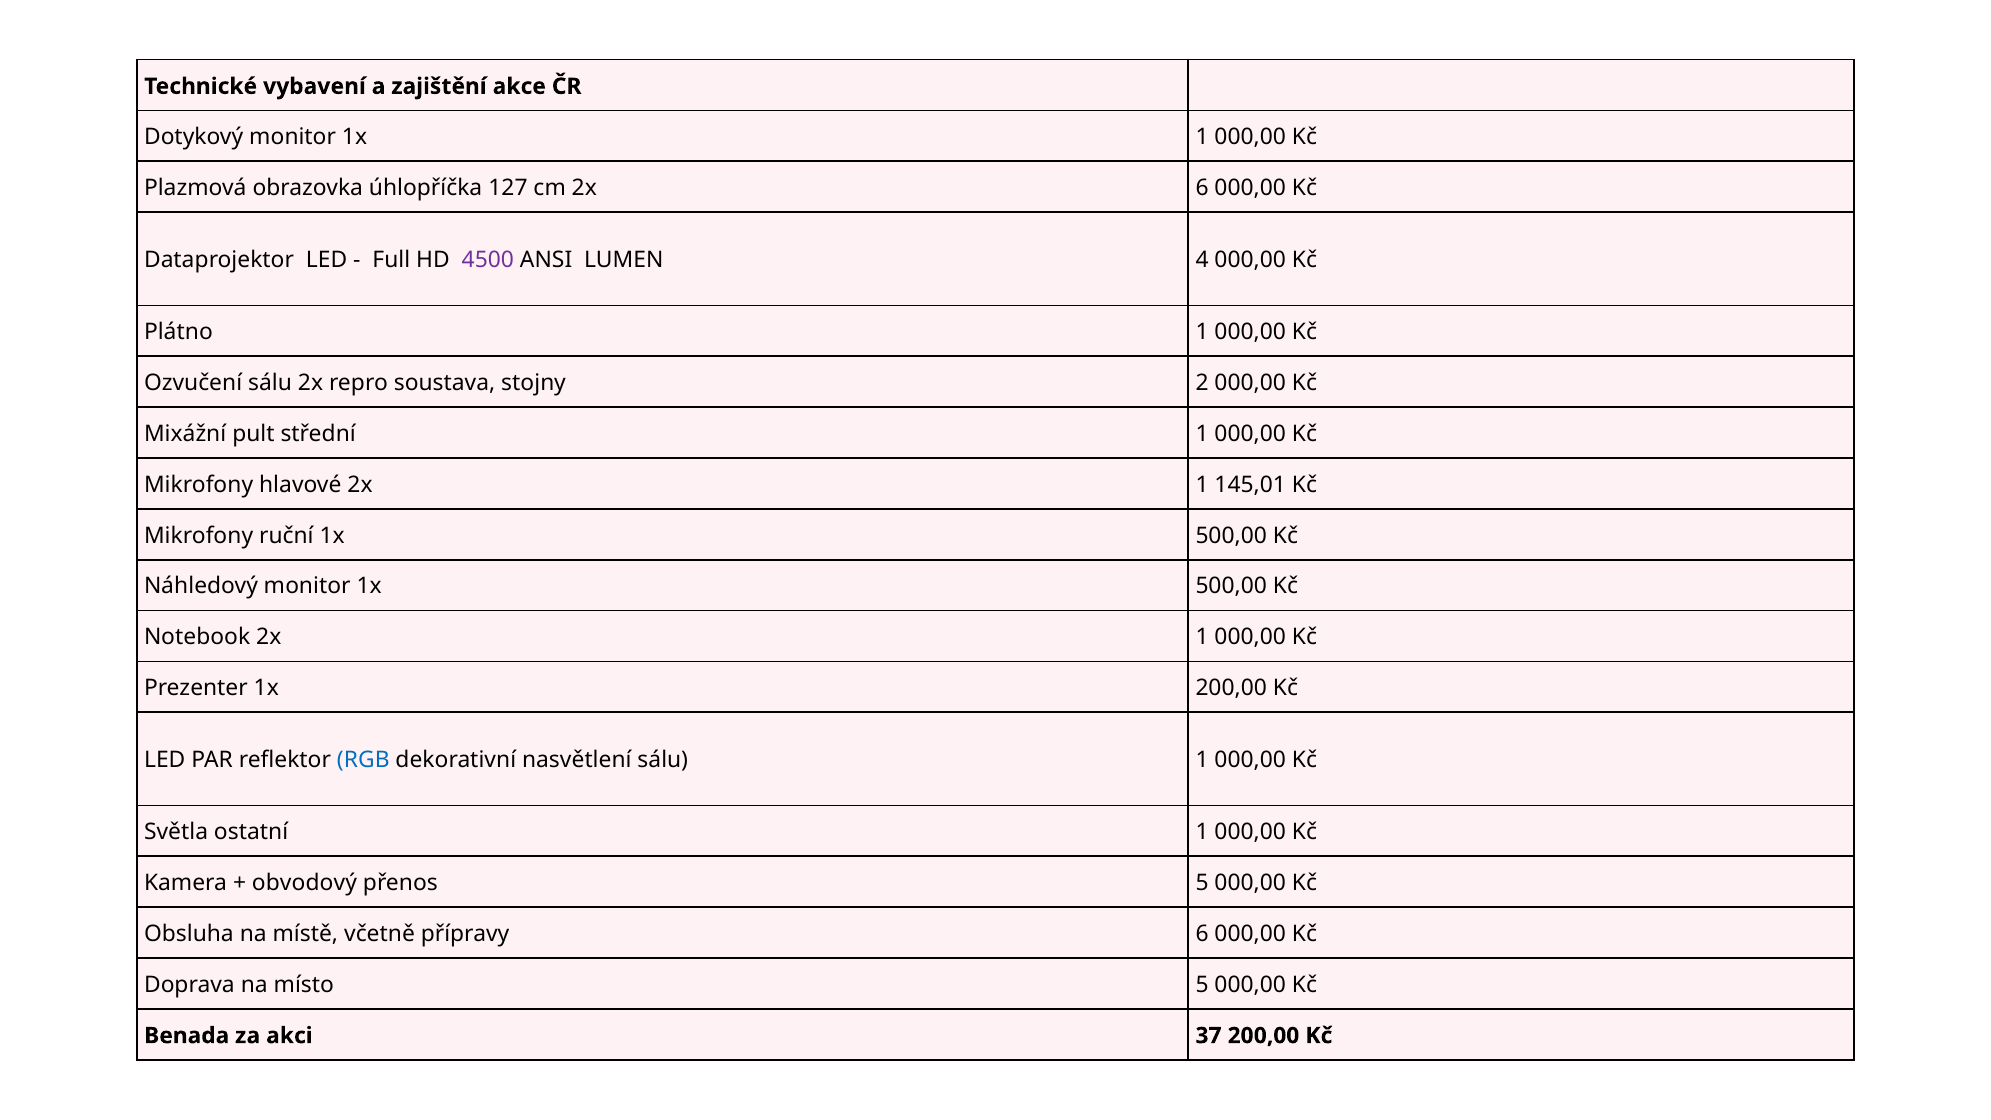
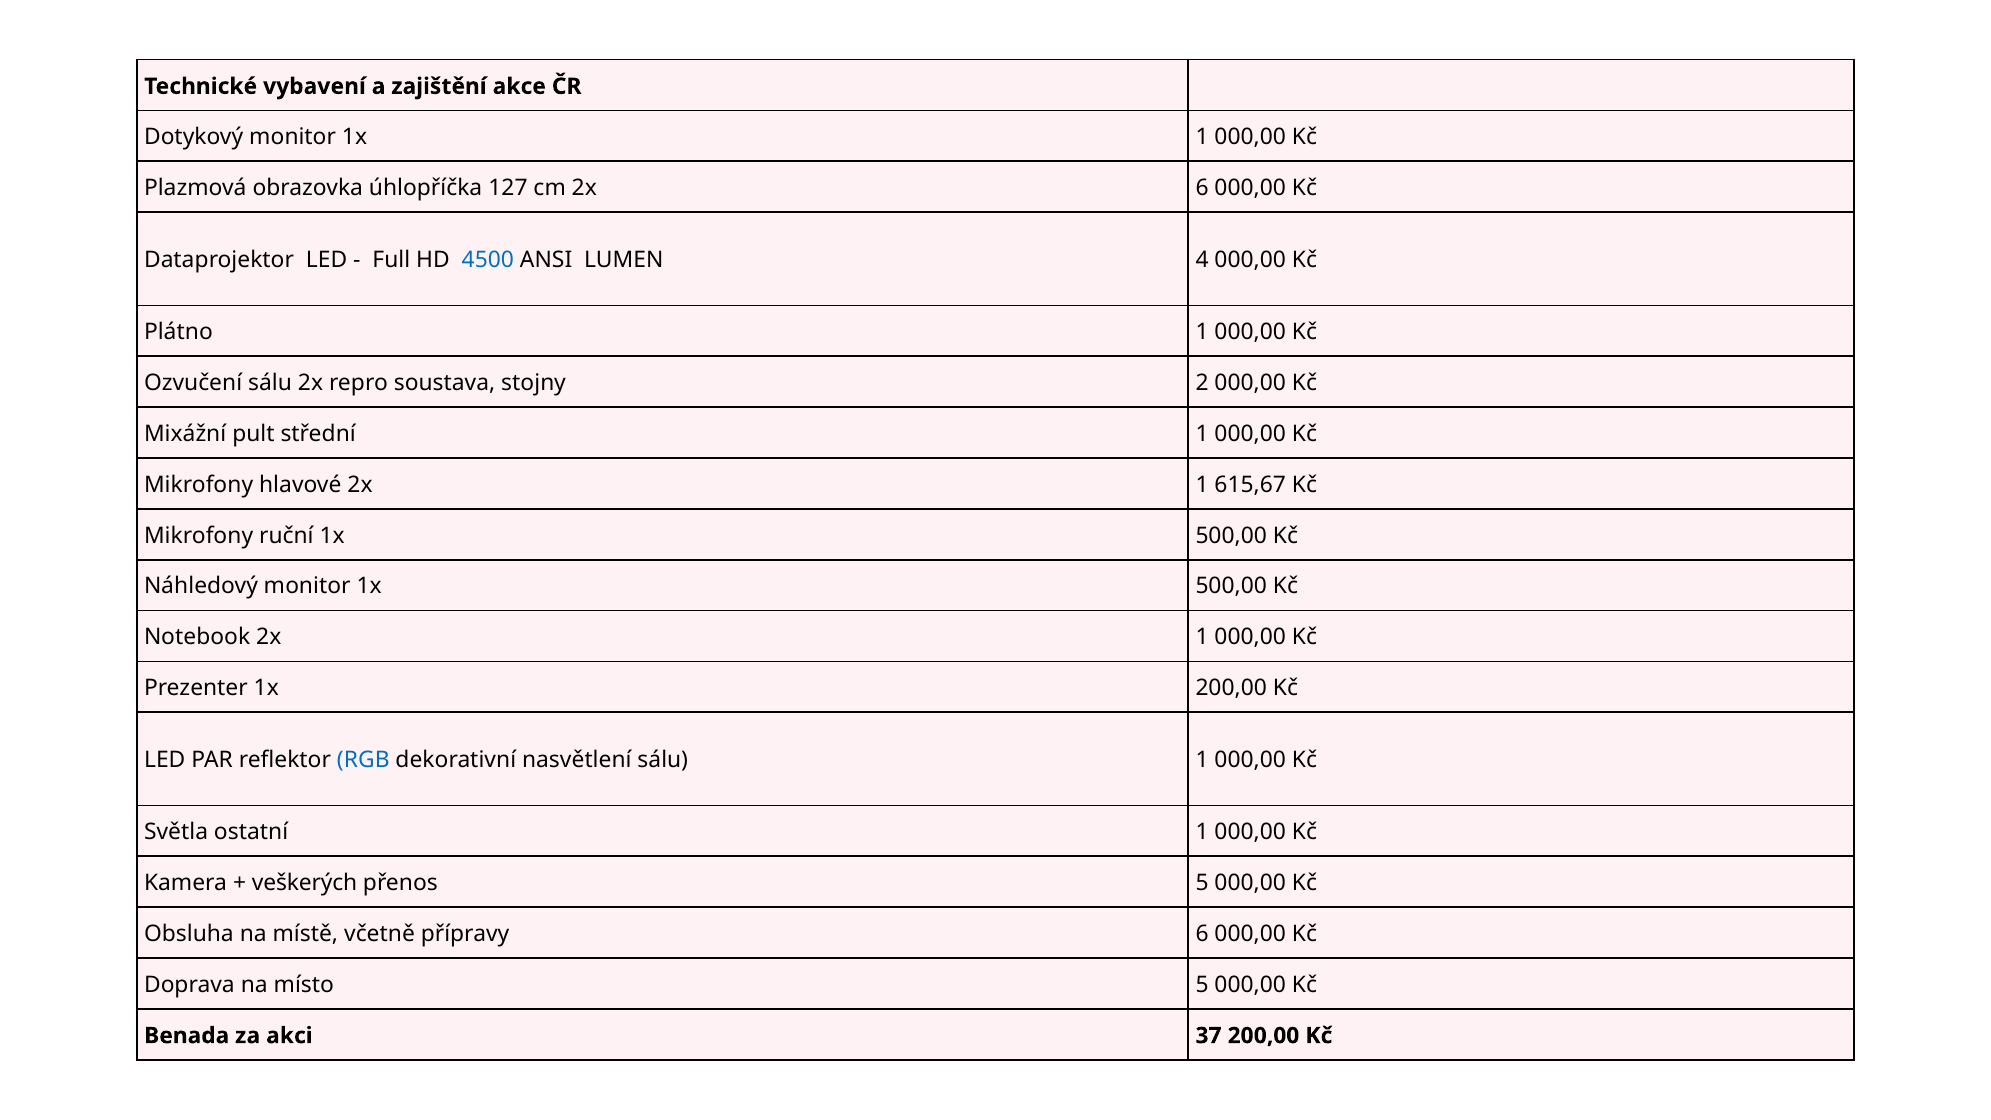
4500 colour: purple -> blue
145,01: 145,01 -> 615,67
obvodový: obvodový -> veškerých
